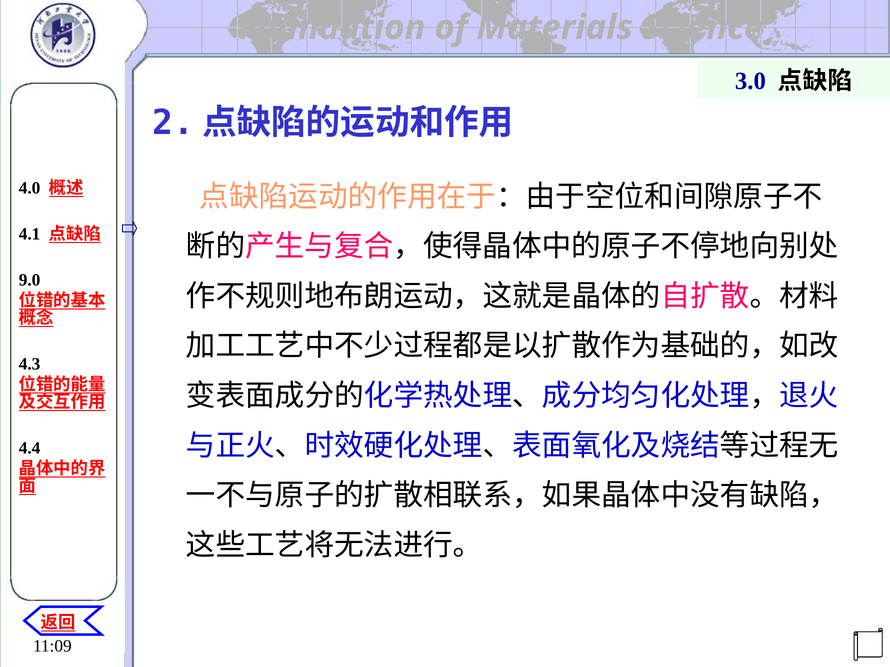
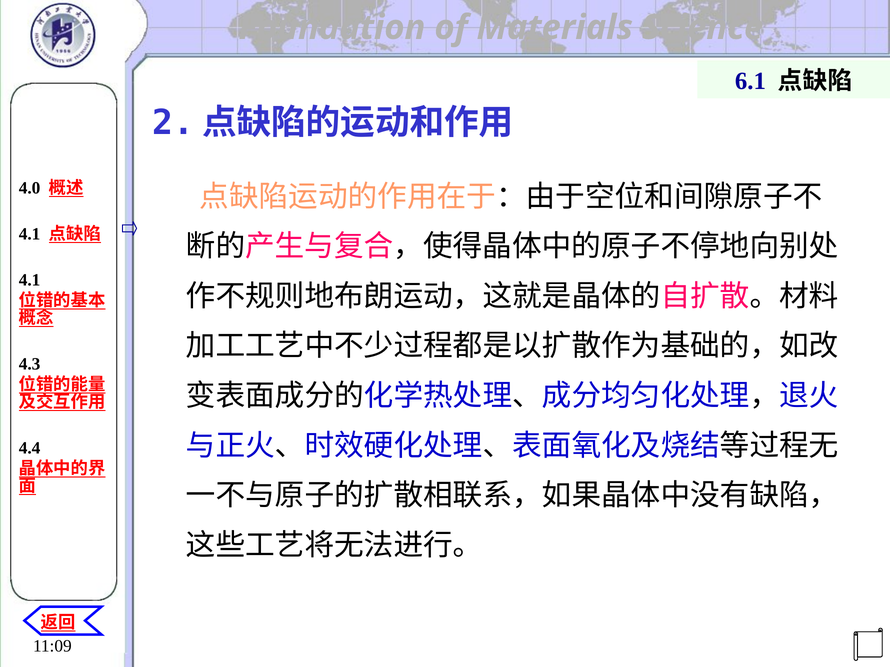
3.0: 3.0 -> 6.1
9.0 at (30, 280): 9.0 -> 4.1
